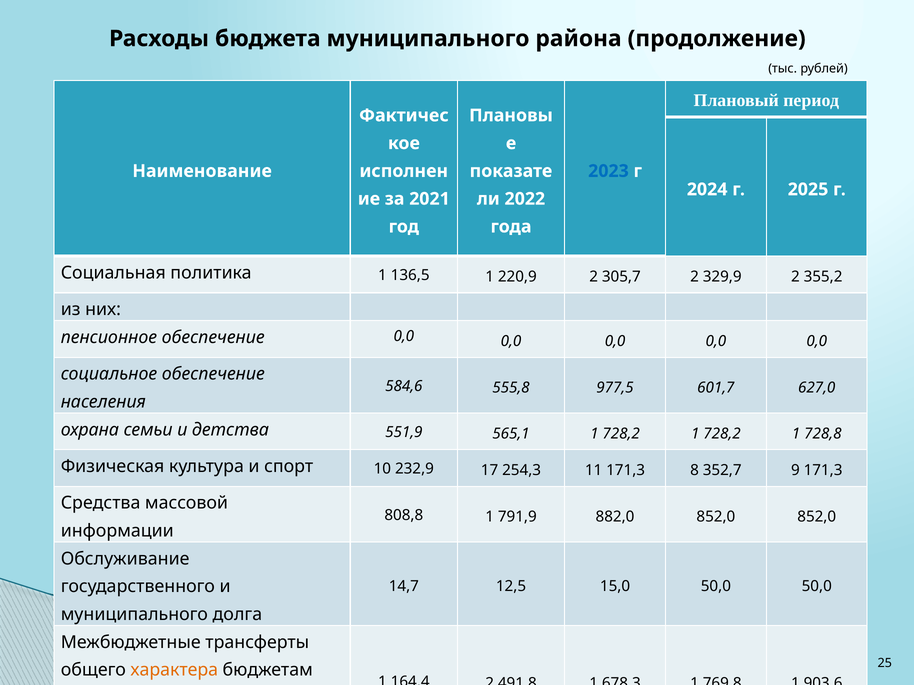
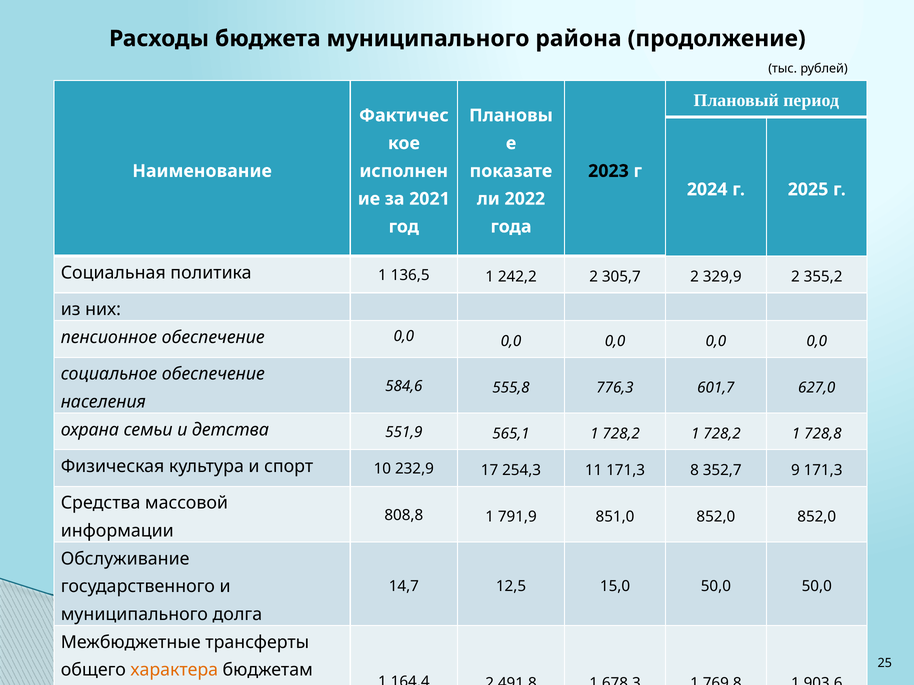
2023 colour: blue -> black
220,9: 220,9 -> 242,2
977,5: 977,5 -> 776,3
882,0: 882,0 -> 851,0
